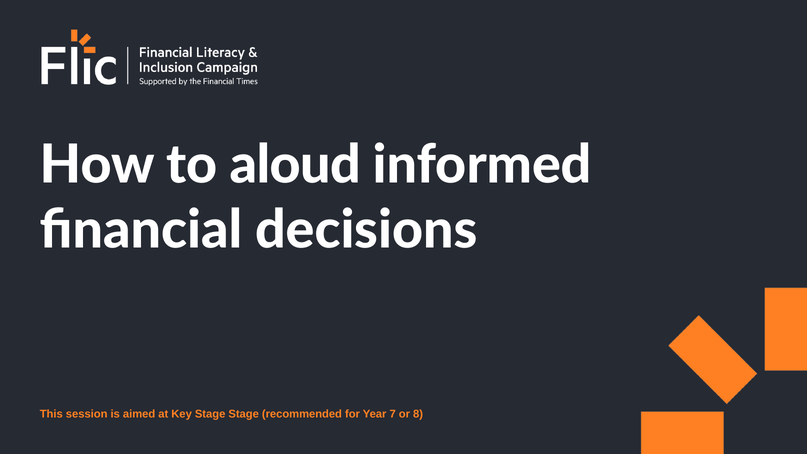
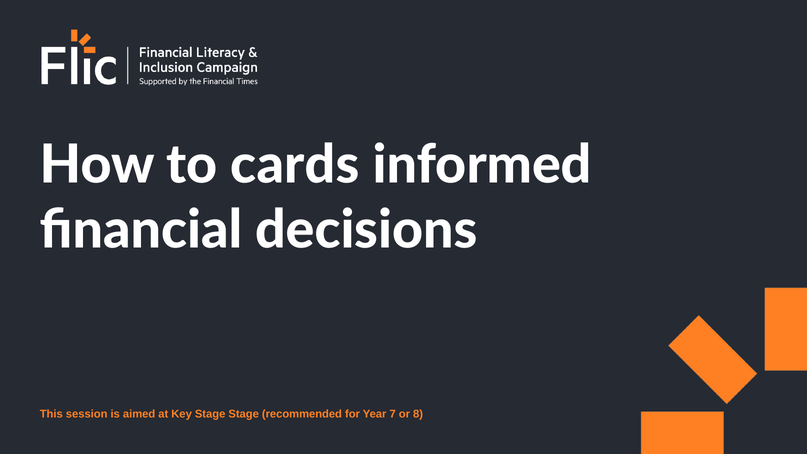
aloud: aloud -> cards
